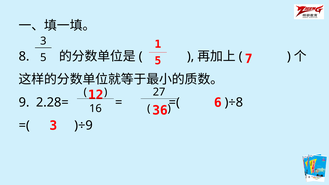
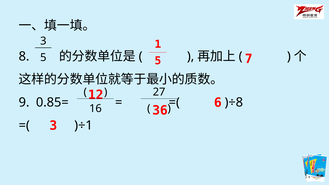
2.28=: 2.28= -> 0.85=
)÷9: )÷9 -> )÷1
